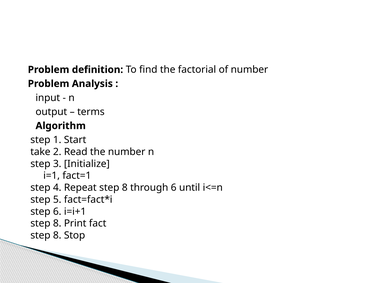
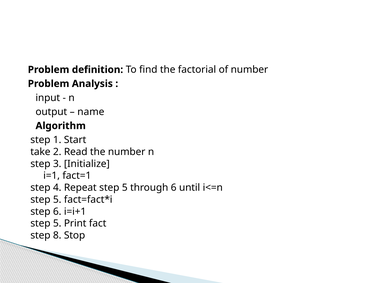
terms: terms -> name
Repeat step 8: 8 -> 5
8 at (57, 224): 8 -> 5
